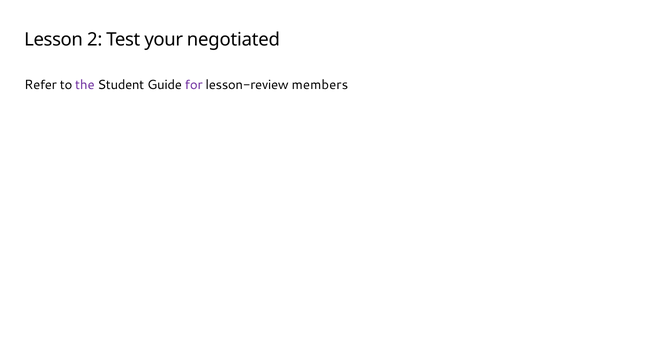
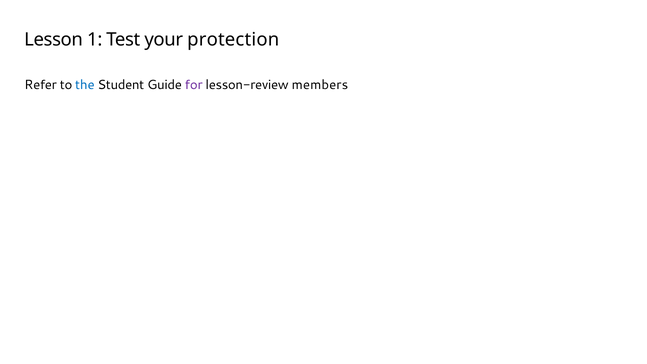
2: 2 -> 1
negotiated: negotiated -> protection
the colour: purple -> blue
